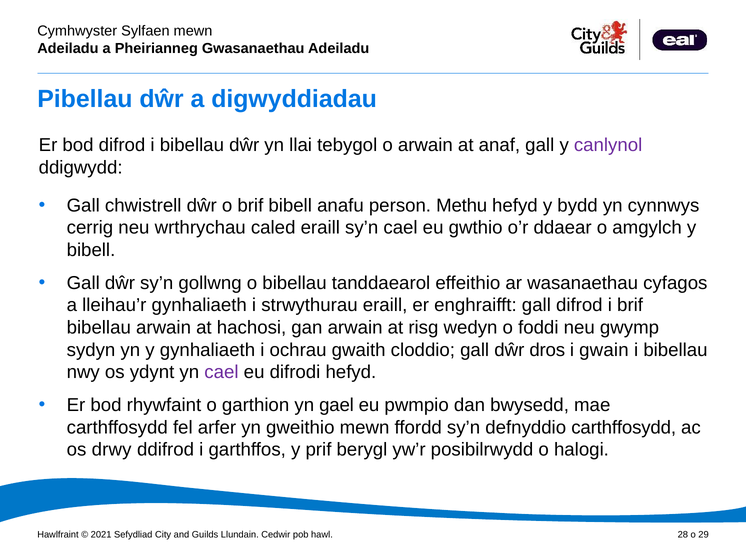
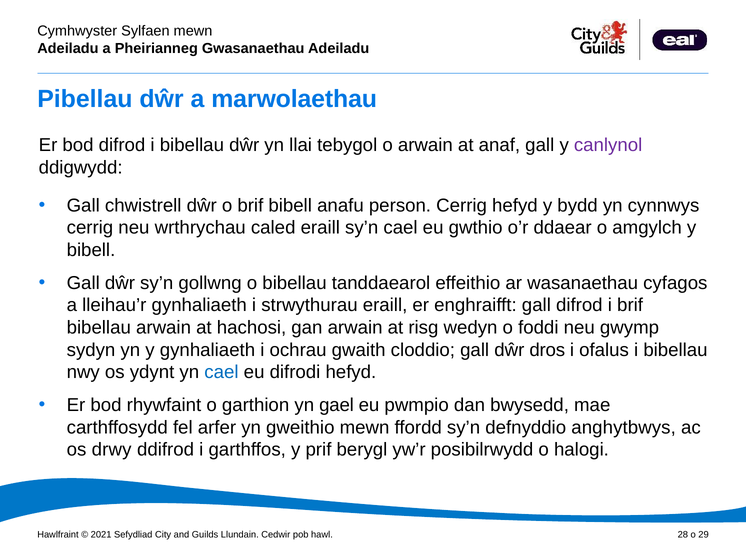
digwyddiadau: digwyddiadau -> marwolaethau
person Methu: Methu -> Cerrig
gwain: gwain -> ofalus
cael at (221, 373) colour: purple -> blue
defnyddio carthffosydd: carthffosydd -> anghytbwys
